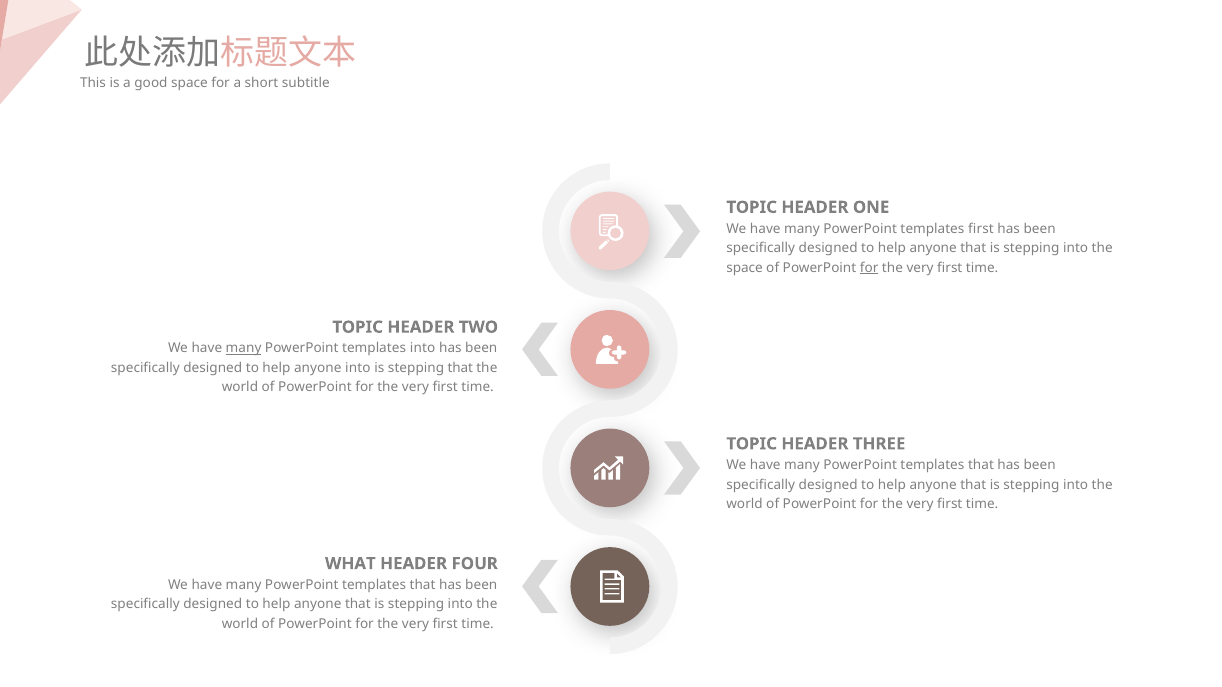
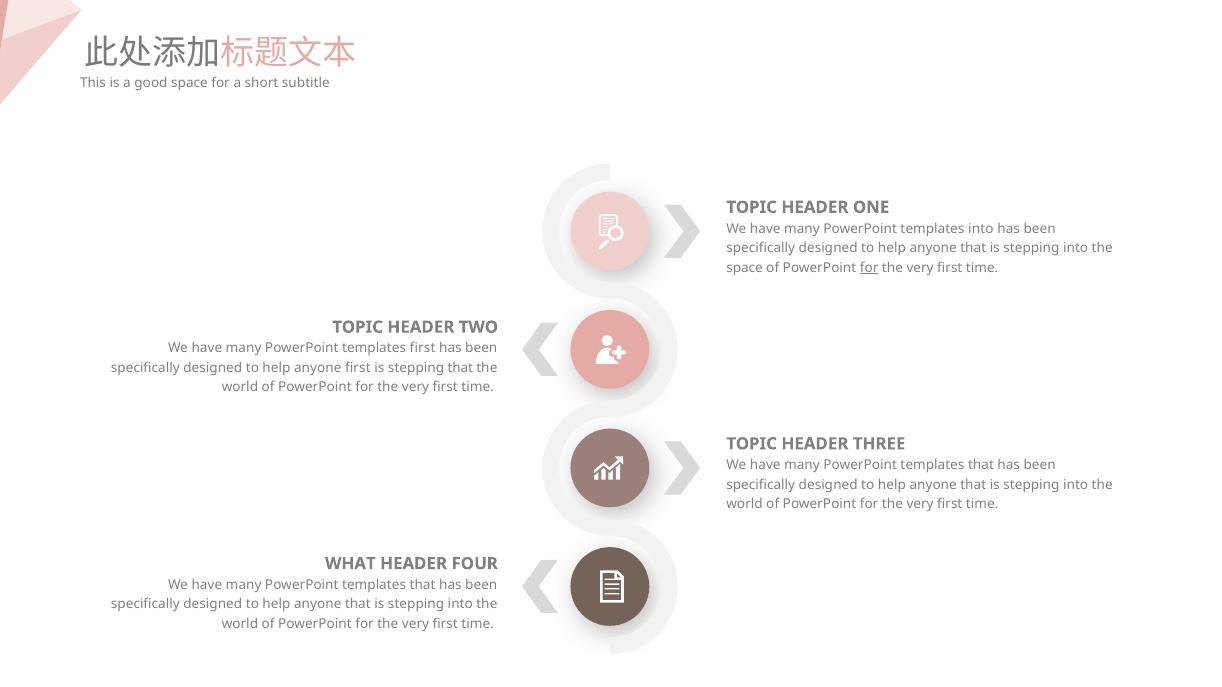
templates first: first -> into
many at (244, 349) underline: present -> none
templates into: into -> first
anyone into: into -> first
